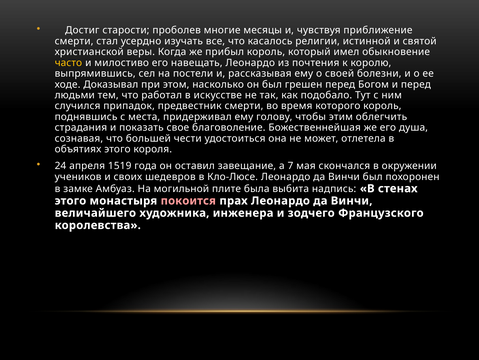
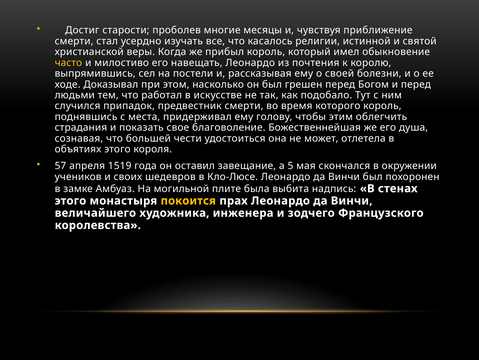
24: 24 -> 57
7: 7 -> 5
покоится colour: pink -> yellow
